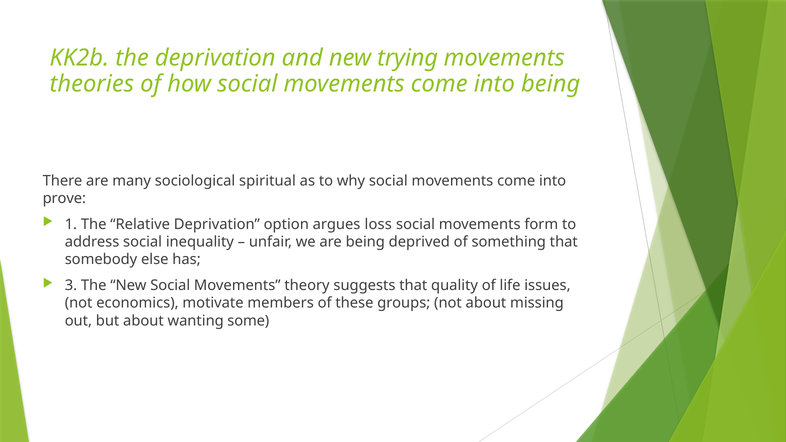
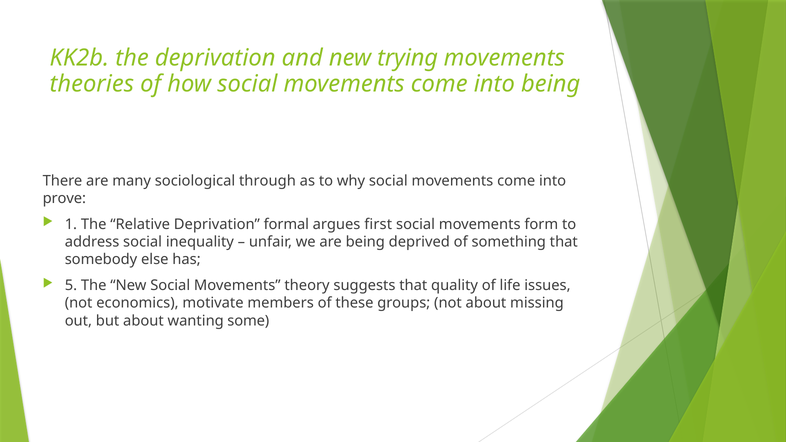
spiritual: spiritual -> through
option: option -> formal
loss: loss -> first
3: 3 -> 5
